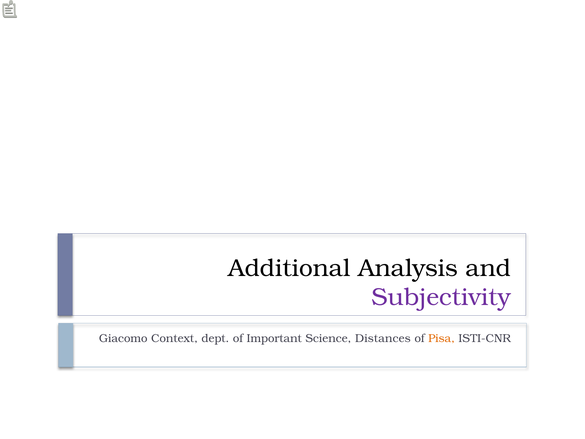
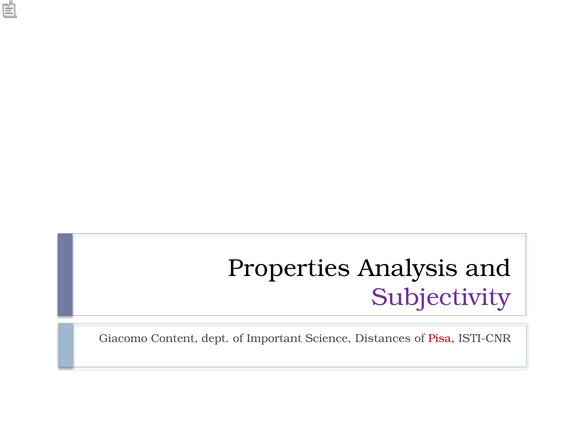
Additional: Additional -> Properties
Context: Context -> Content
Pisa colour: orange -> red
